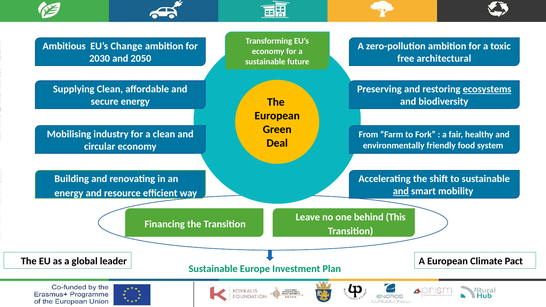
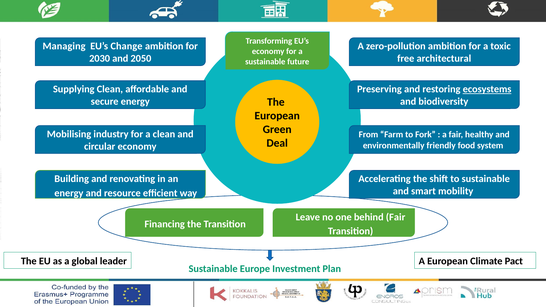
Ambitious: Ambitious -> Managing
and at (401, 191) underline: present -> none
behind This: This -> Fair
